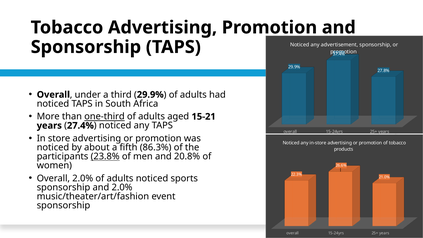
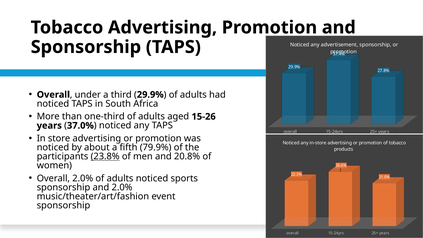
one-third underline: present -> none
15-21: 15-21 -> 15-26
27.4%: 27.4% -> 37.0%
86.3%: 86.3% -> 79.9%
